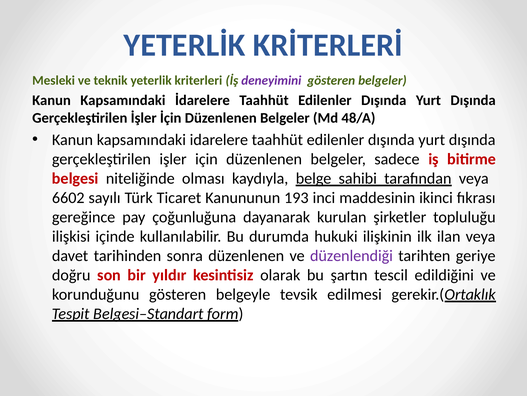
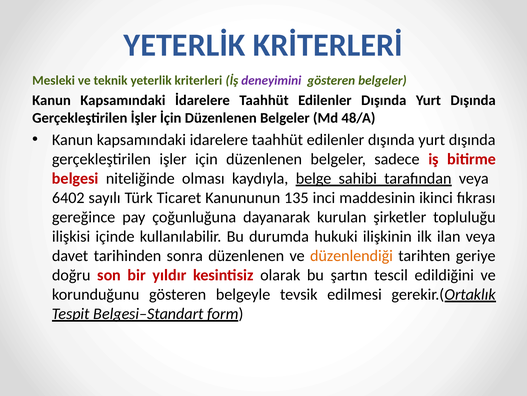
6602: 6602 -> 6402
193: 193 -> 135
düzenlendiği colour: purple -> orange
